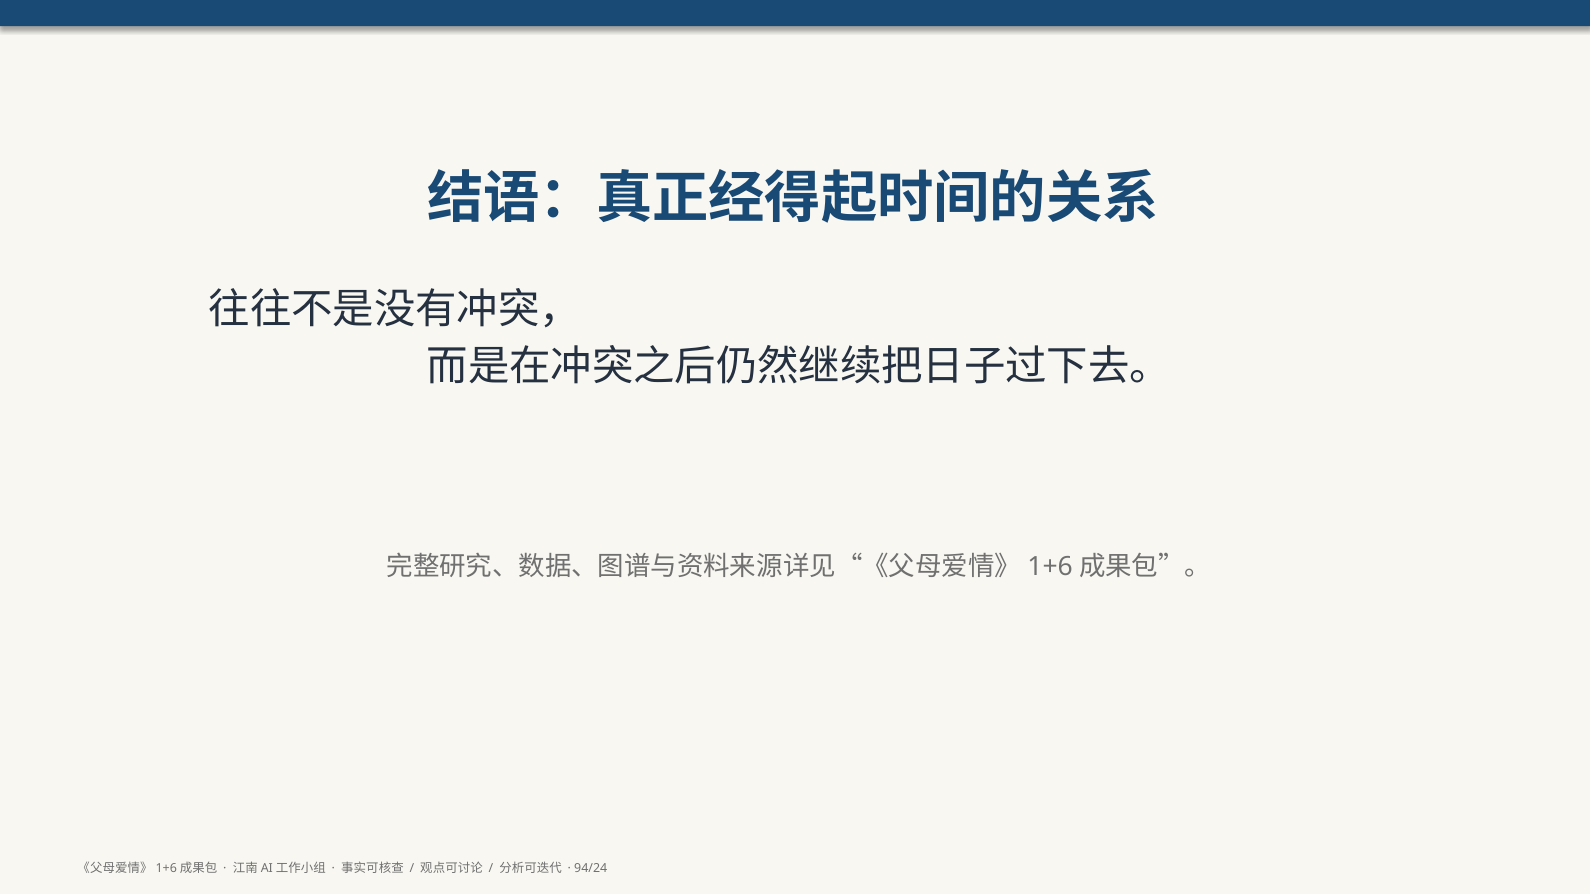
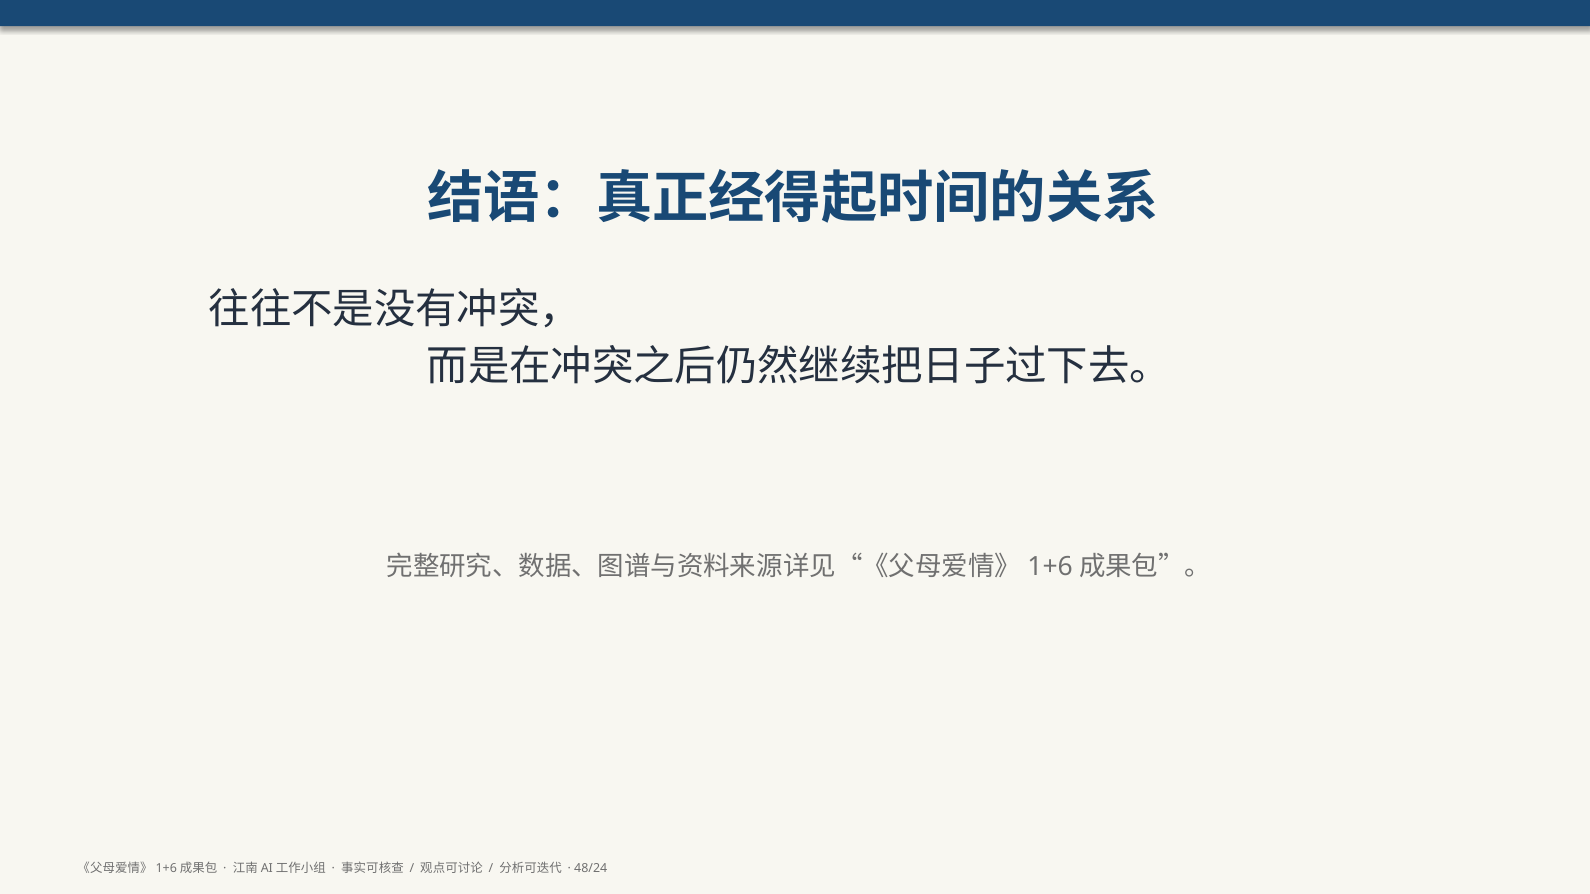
94/24: 94/24 -> 48/24
